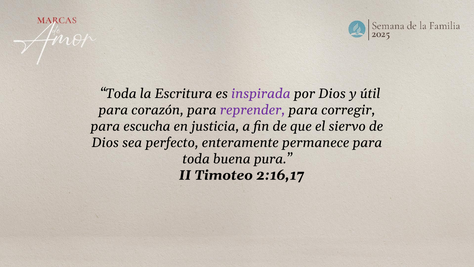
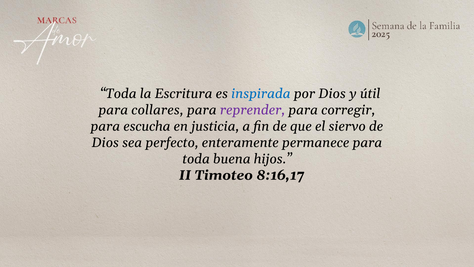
inspirada colour: purple -> blue
corazón: corazón -> collares
pura: pura -> hijos
2:16,17: 2:16,17 -> 8:16,17
